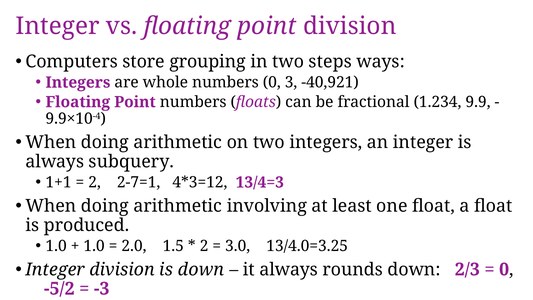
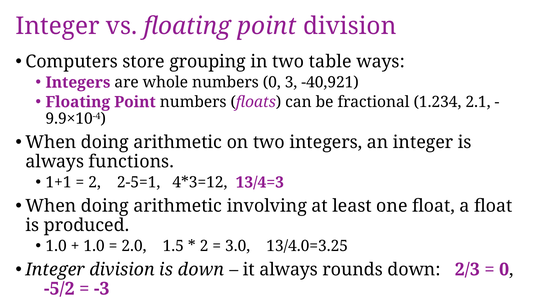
steps: steps -> table
9.9: 9.9 -> 2.1
subquery: subquery -> functions
2-7=1: 2-7=1 -> 2-5=1
